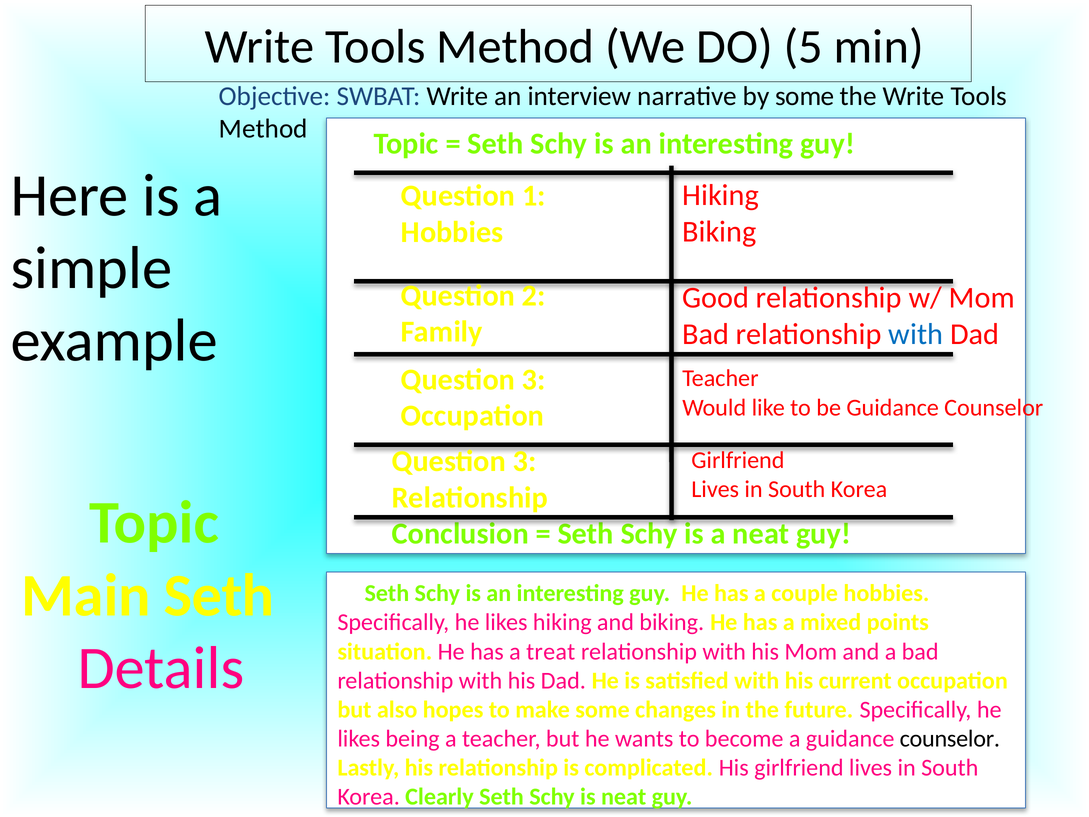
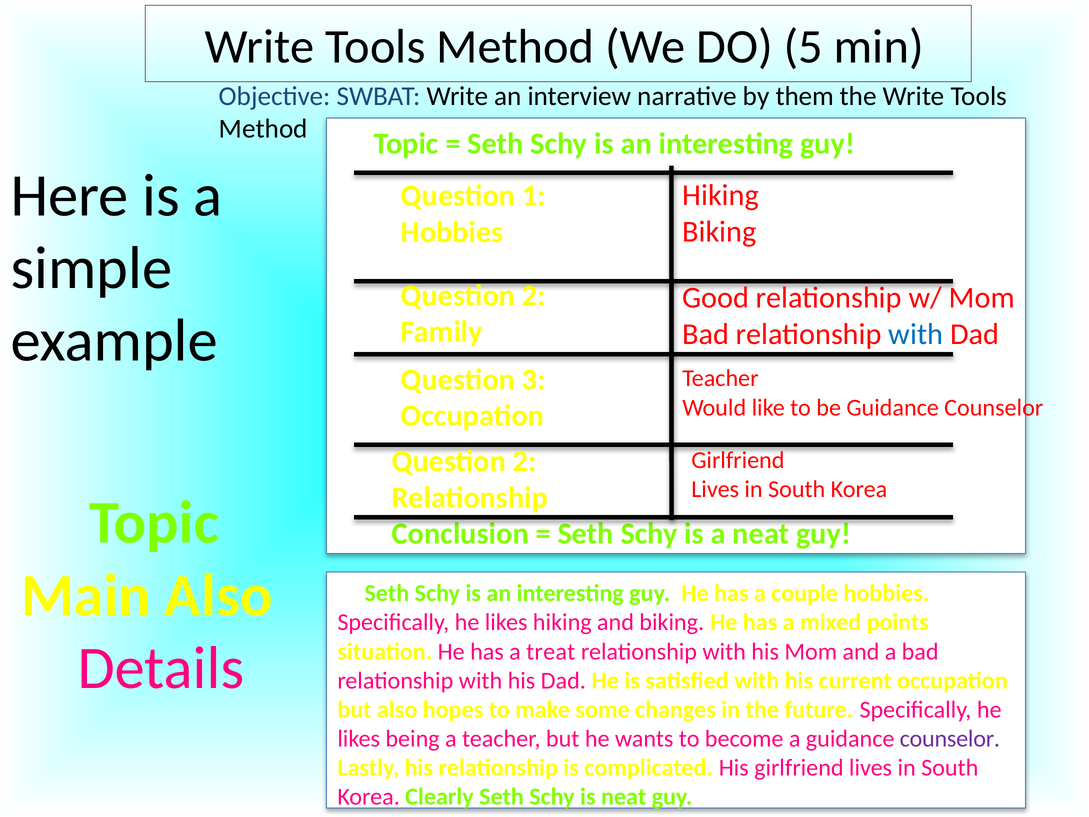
by some: some -> them
3 at (525, 461): 3 -> 2
Main Seth: Seth -> Also
counselor at (950, 738) colour: black -> purple
